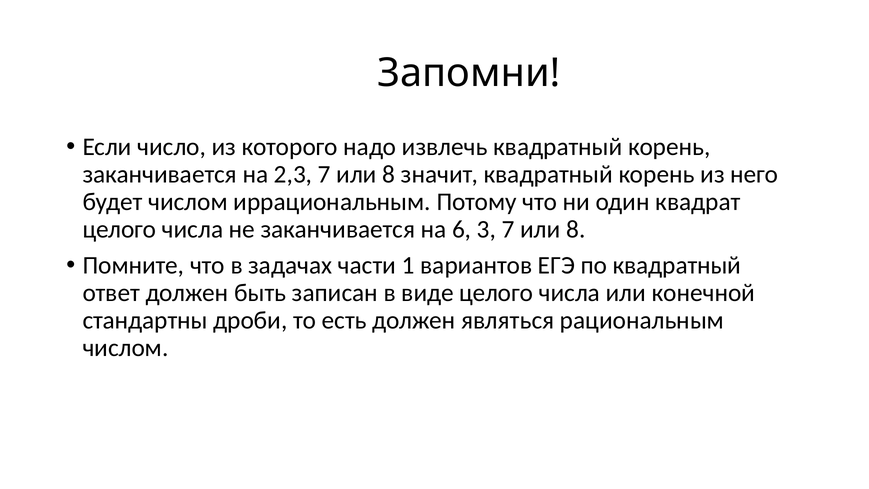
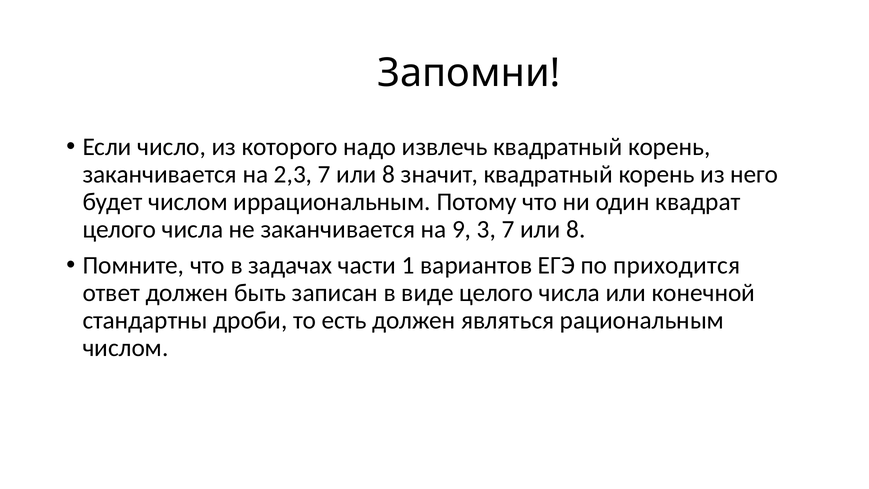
6: 6 -> 9
по квадратный: квадратный -> приходится
